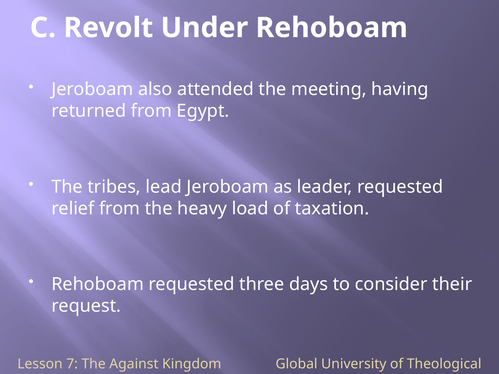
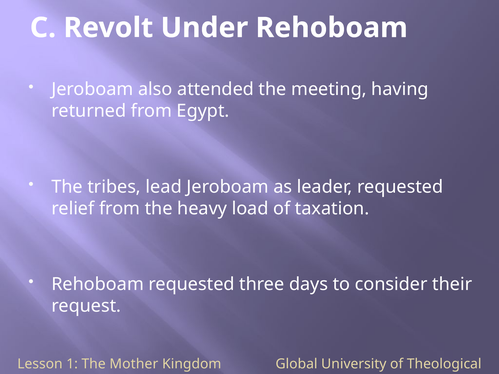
7: 7 -> 1
Against: Against -> Mother
